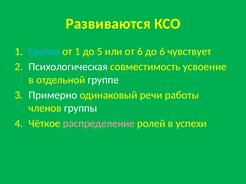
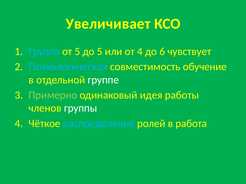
Развиваются: Развиваются -> Увеличивает
от 1: 1 -> 5
от 6: 6 -> 4
Психологическая colour: white -> light blue
усвоение: усвоение -> обучение
Примерно colour: white -> light green
речи: речи -> идея
распределение colour: pink -> light blue
успехи: успехи -> работа
